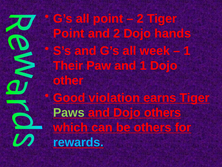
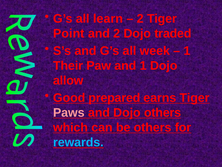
all point: point -> learn
hands: hands -> traded
other: other -> allow
violation: violation -> prepared
Paws colour: light green -> pink
